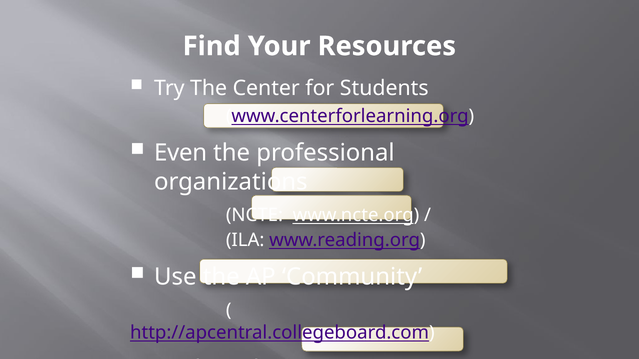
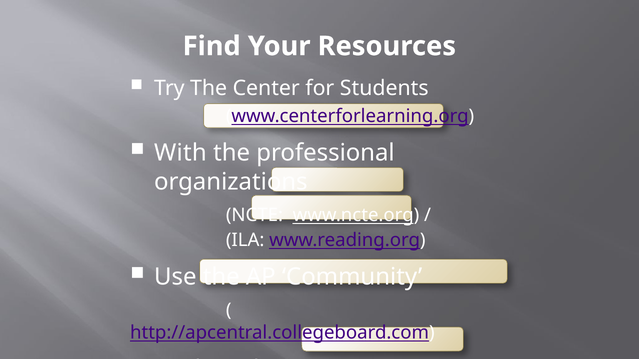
Even: Even -> With
